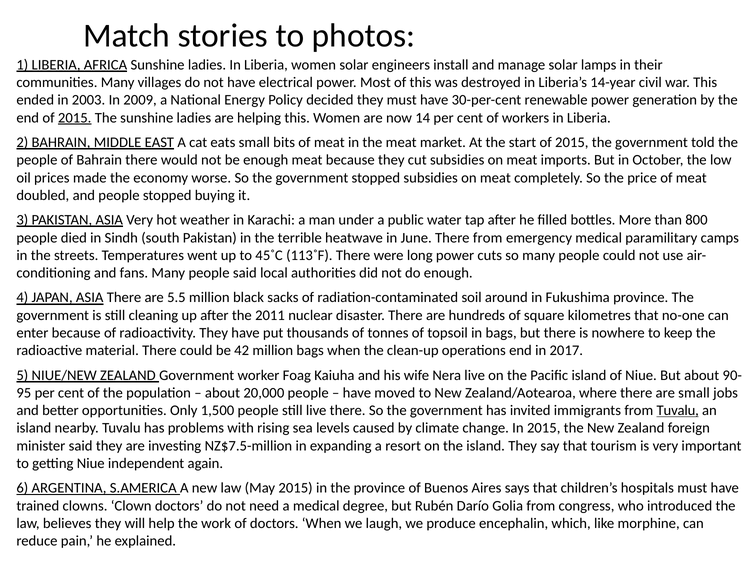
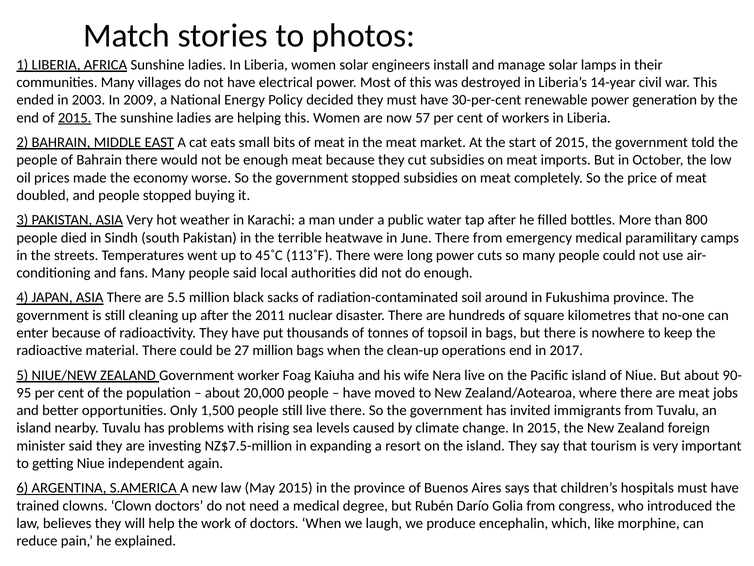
14: 14 -> 57
42: 42 -> 27
are small: small -> meat
Tuvalu at (678, 410) underline: present -> none
